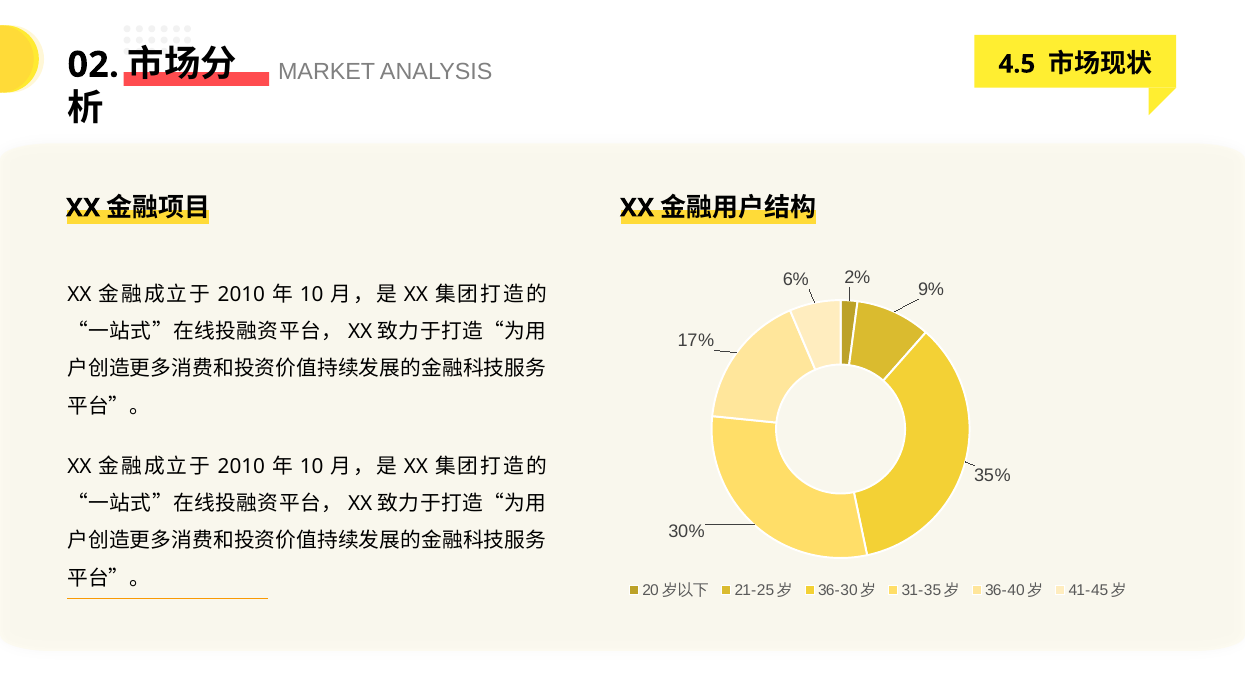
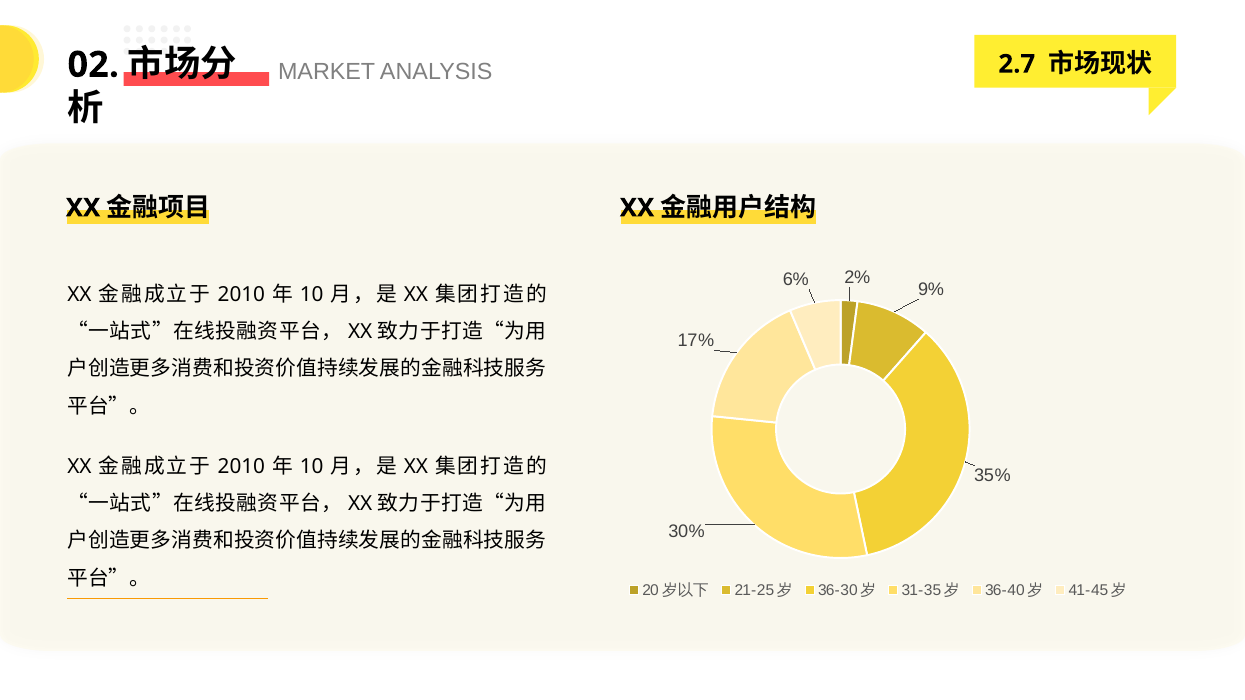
4.5: 4.5 -> 2.7
